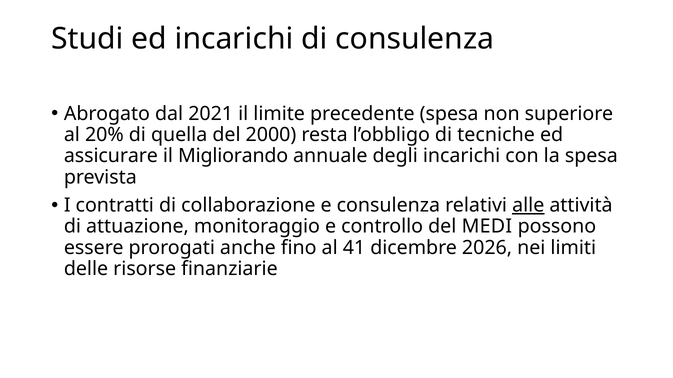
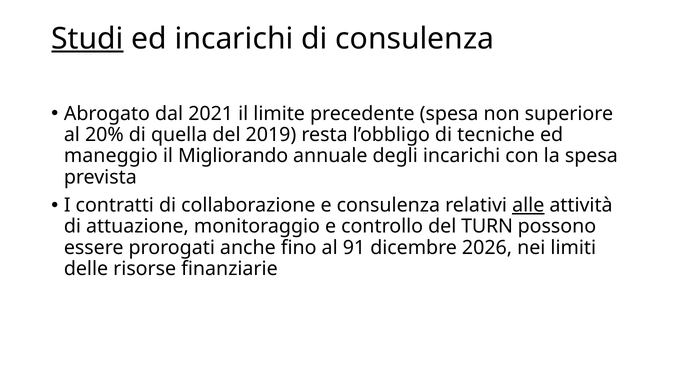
Studi underline: none -> present
2000: 2000 -> 2019
assicurare: assicurare -> maneggio
MEDI: MEDI -> TURN
41: 41 -> 91
